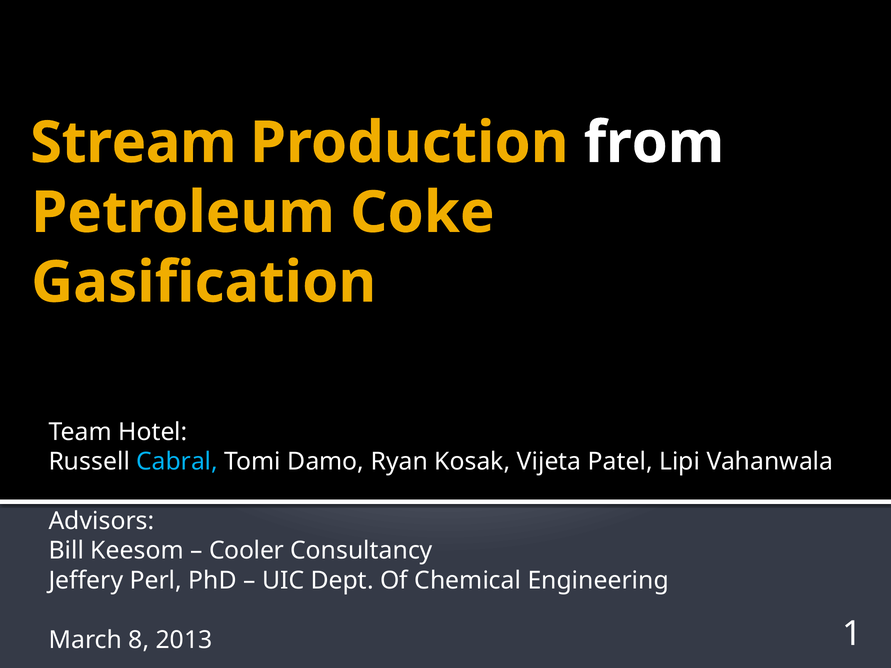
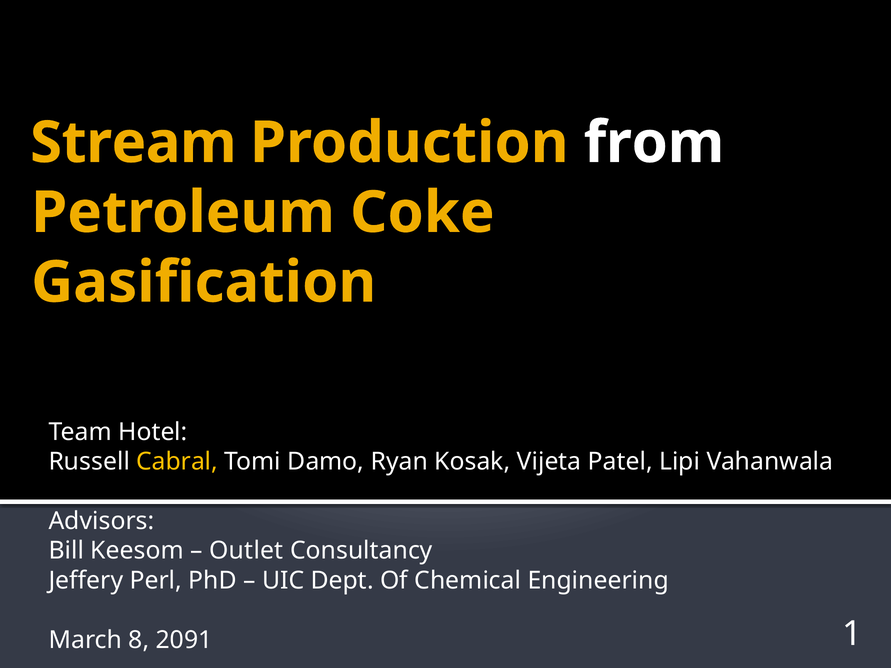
Cabral colour: light blue -> yellow
Cooler: Cooler -> Outlet
2013: 2013 -> 2091
